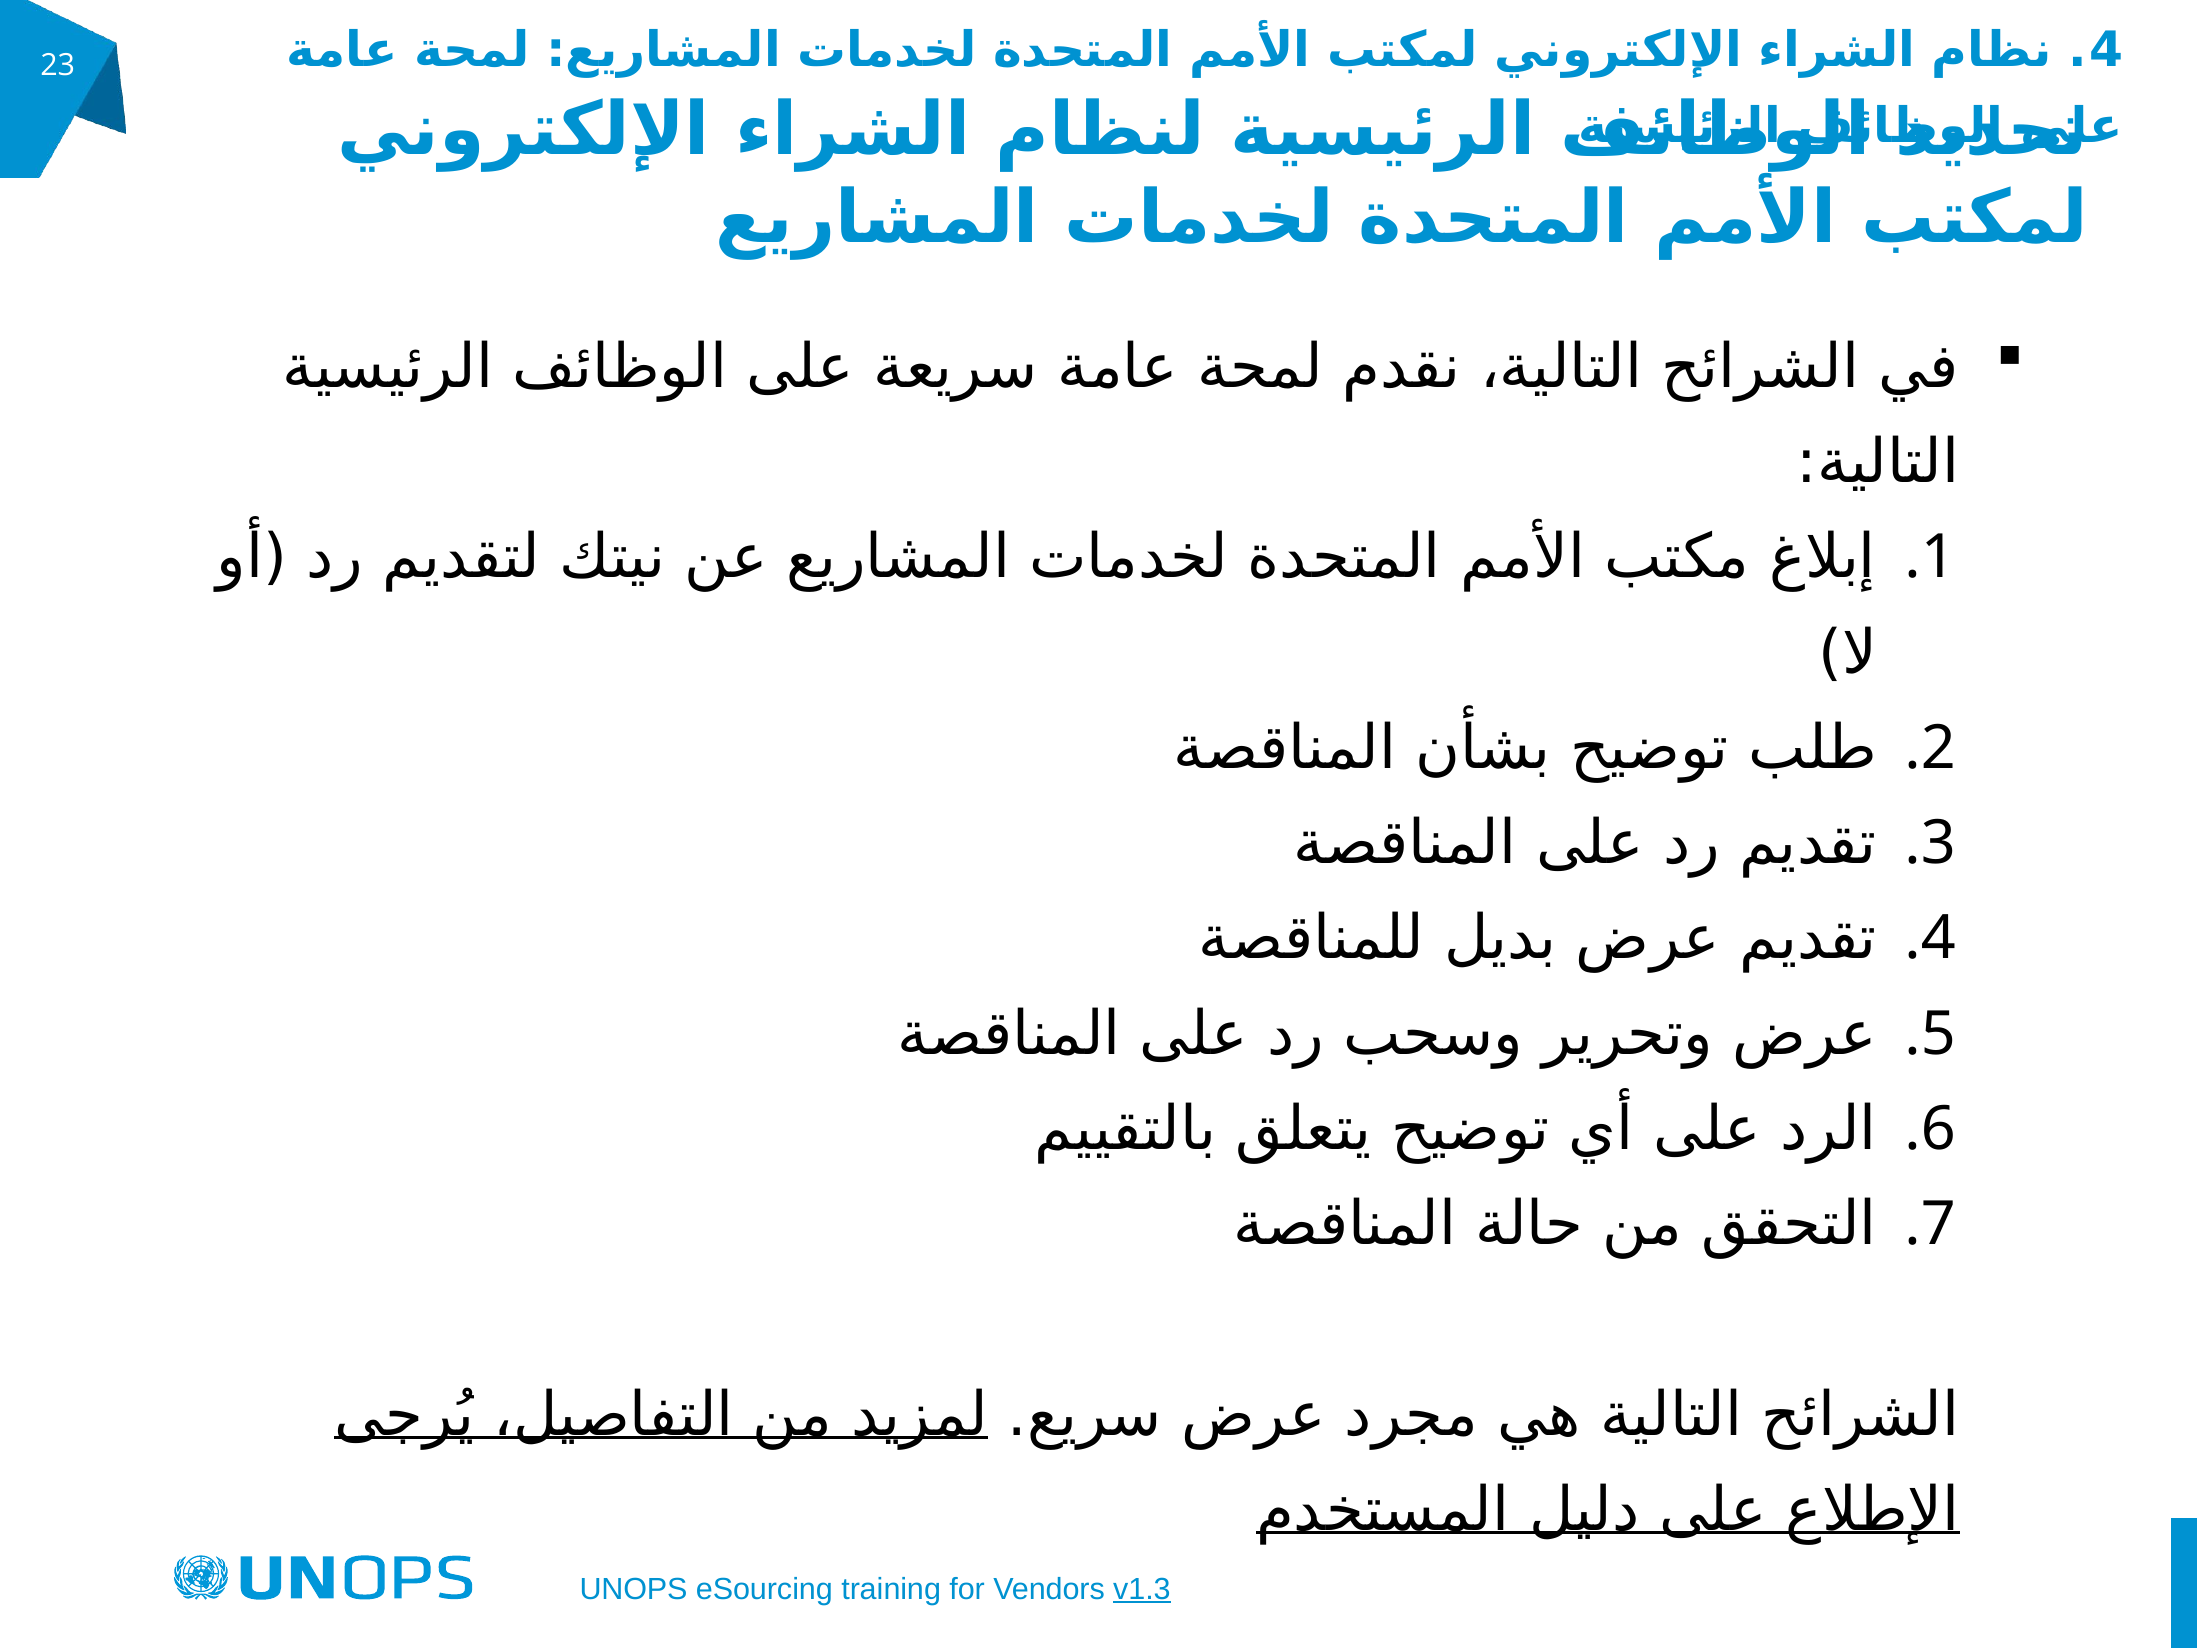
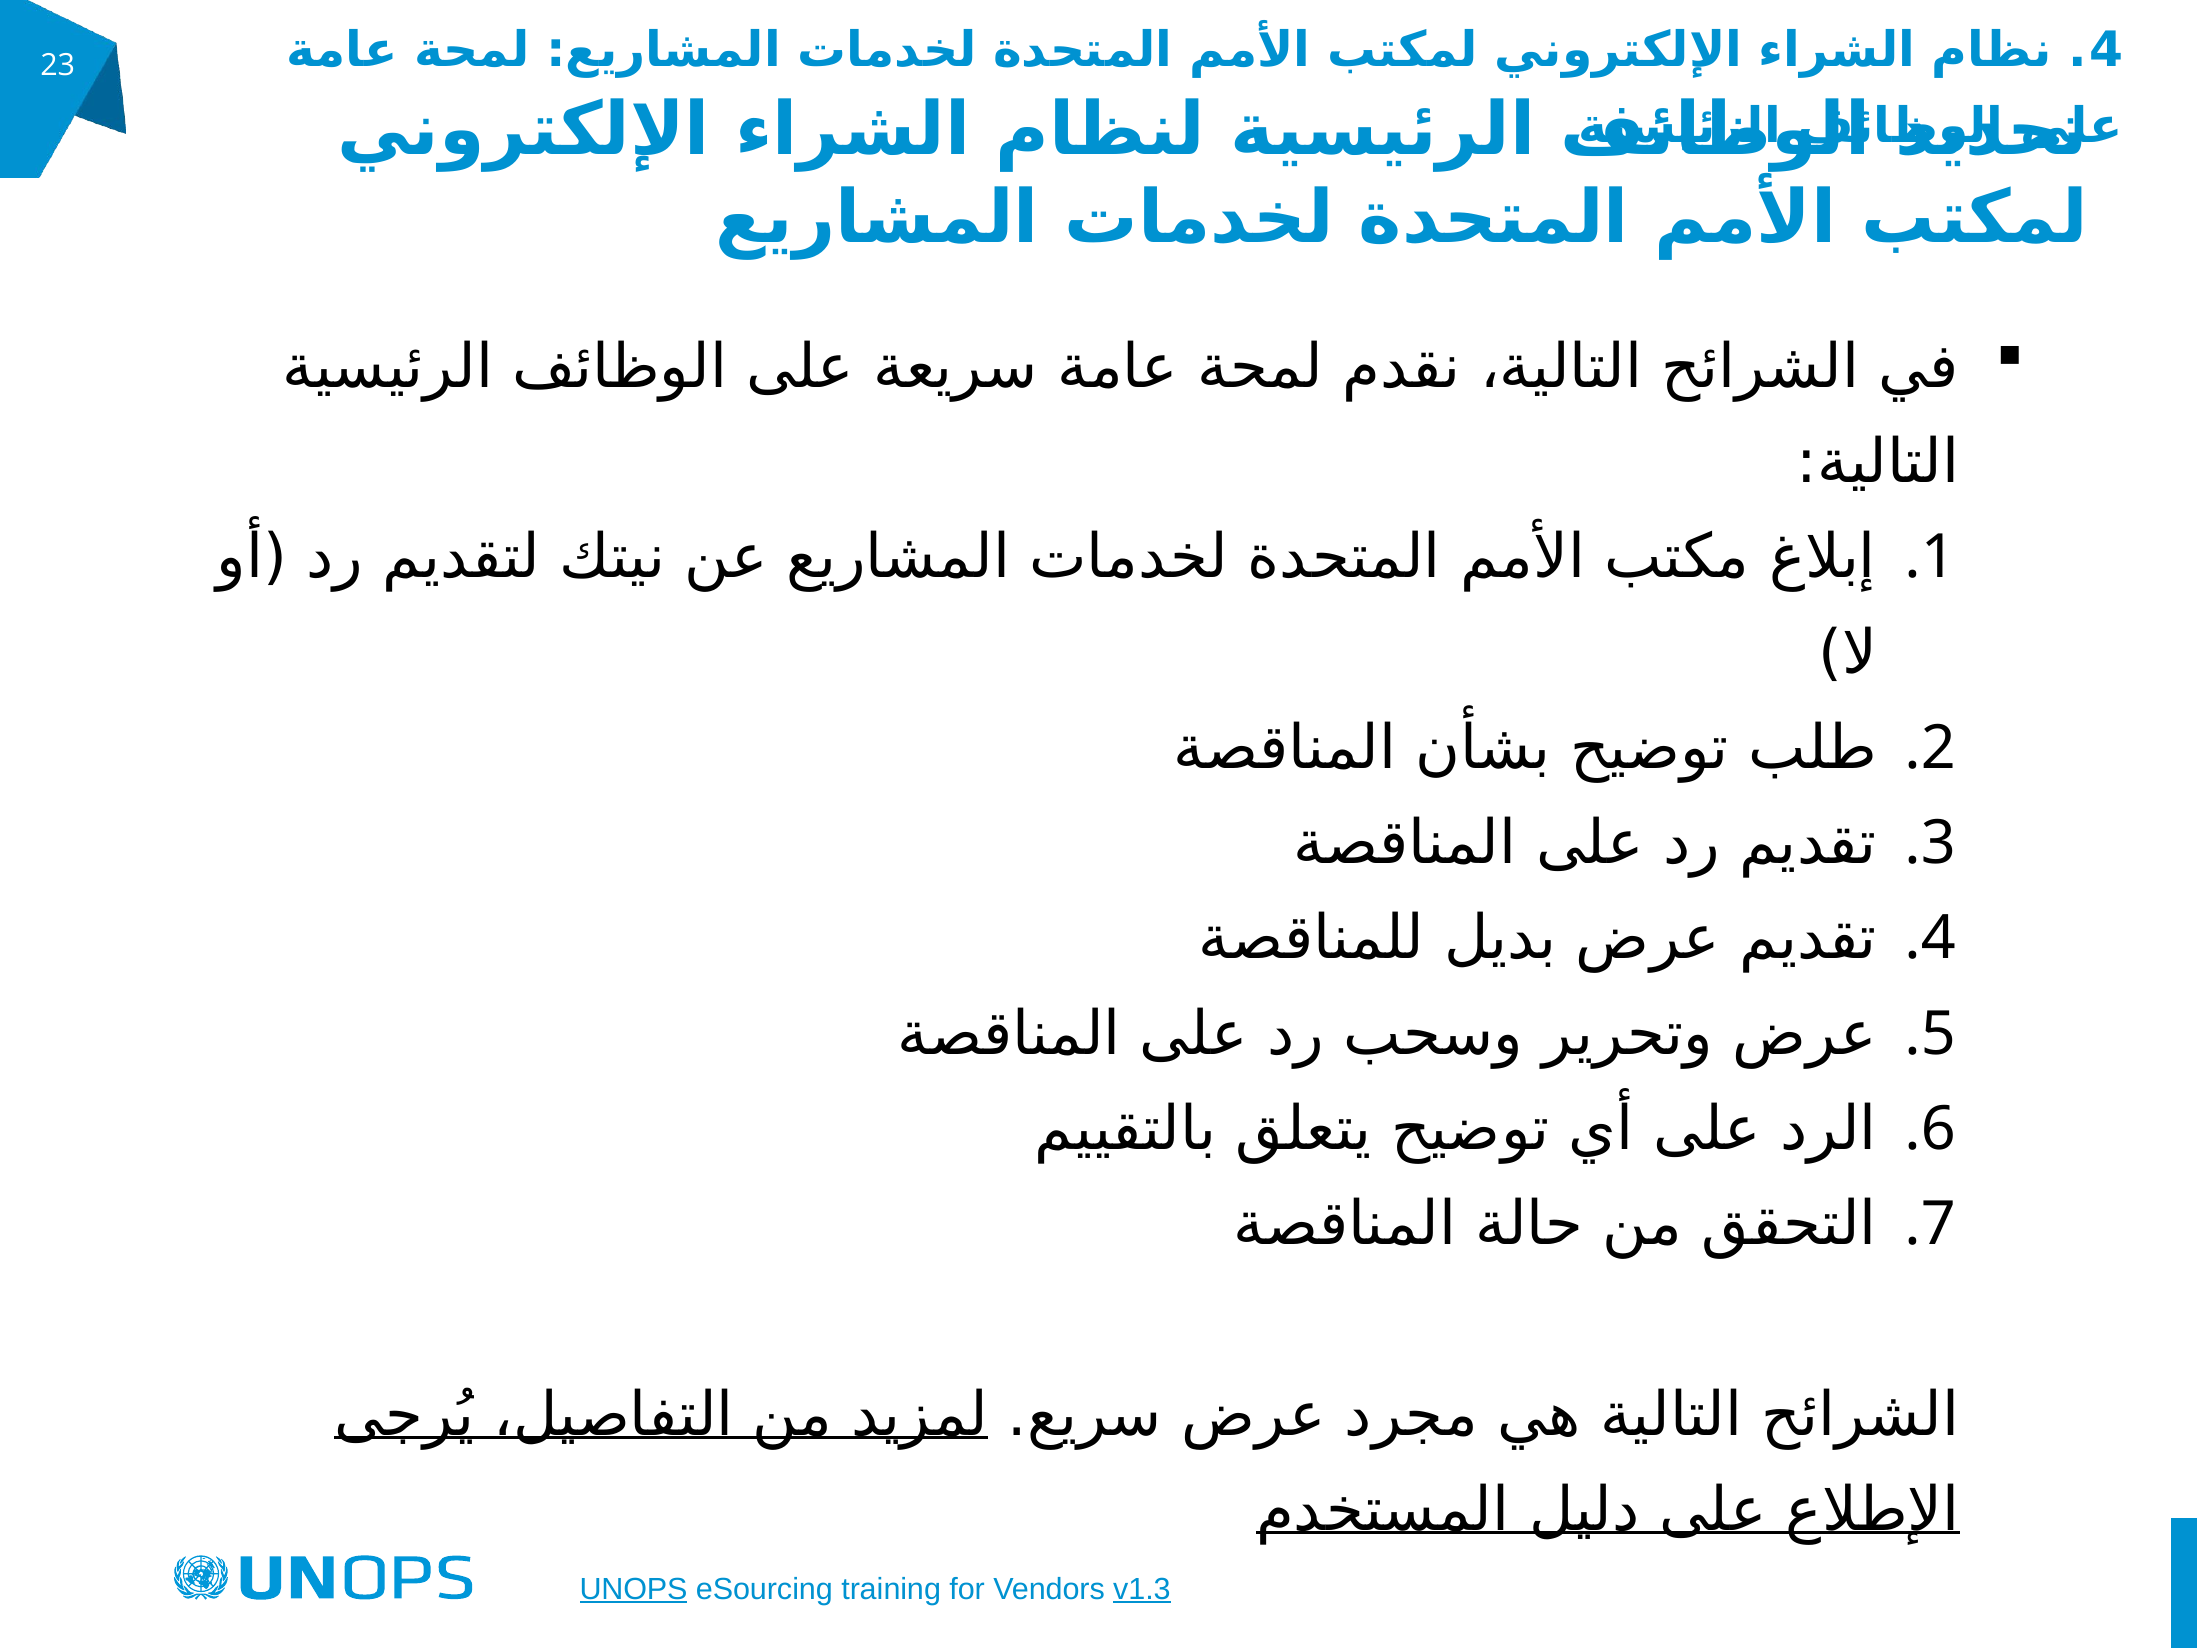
UNOPS underline: none -> present
